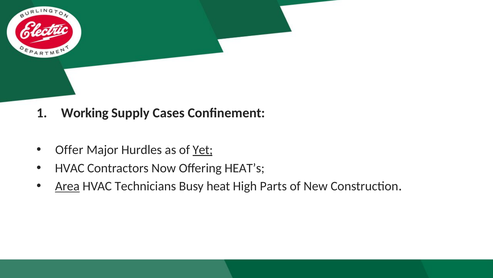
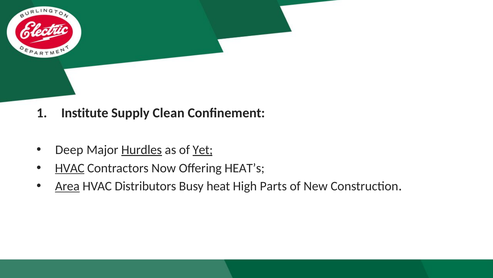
Working: Working -> Institute
Cases: Cases -> Clean
Offer: Offer -> Deep
Hurdles underline: none -> present
HVAC at (70, 168) underline: none -> present
Technicians: Technicians -> Distributors
